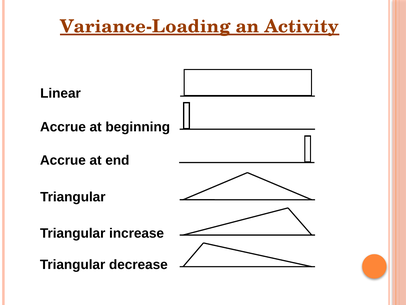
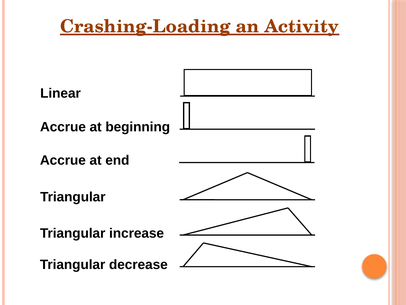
Variance-Loading: Variance-Loading -> Crashing-Loading
